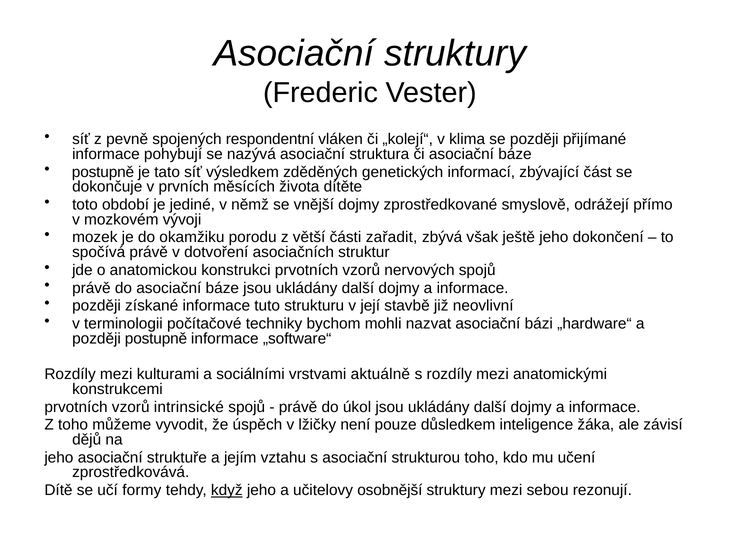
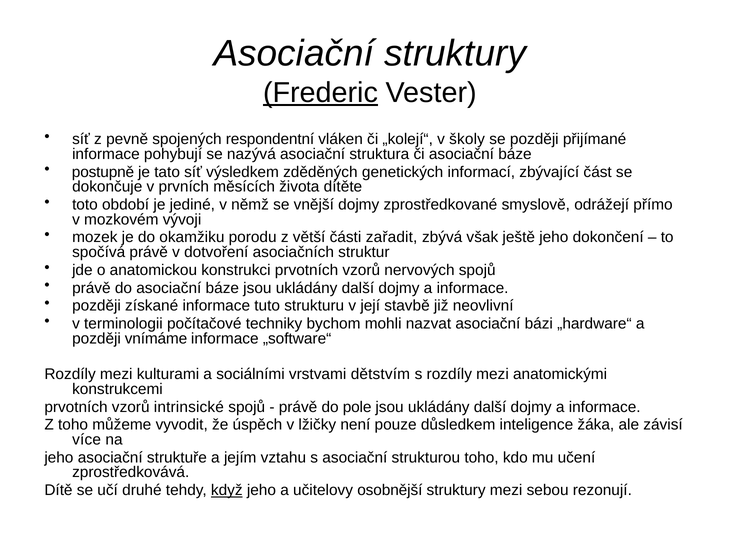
Frederic underline: none -> present
klima: klima -> školy
později postupně: postupně -> vnímáme
aktuálně: aktuálně -> dětstvím
úkol: úkol -> pole
dějů: dějů -> více
formy: formy -> druhé
